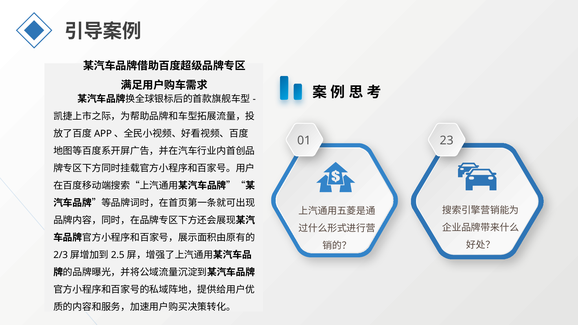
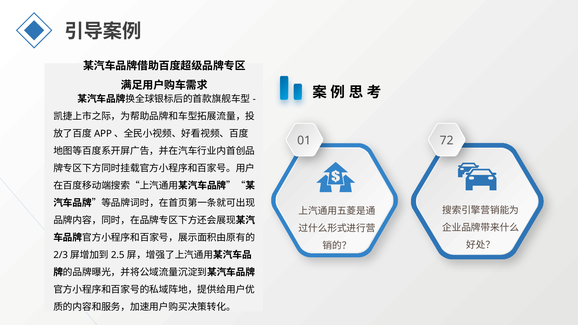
23: 23 -> 72
